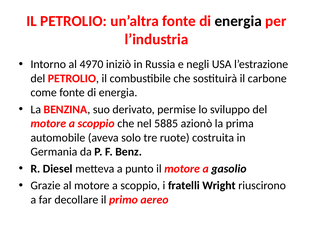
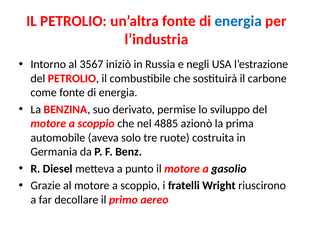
energia at (238, 21) colour: black -> blue
4970: 4970 -> 3567
5885: 5885 -> 4885
